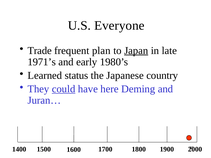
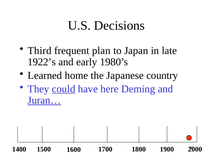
Everyone: Everyone -> Decisions
Trade: Trade -> Third
Japan underline: present -> none
1971’s: 1971’s -> 1922’s
status: status -> home
Juran… underline: none -> present
